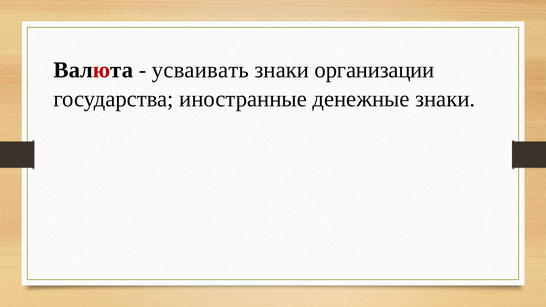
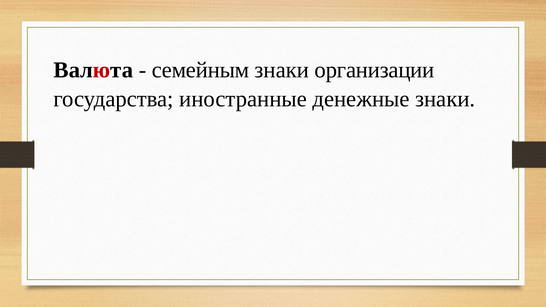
усваивать: усваивать -> семейным
